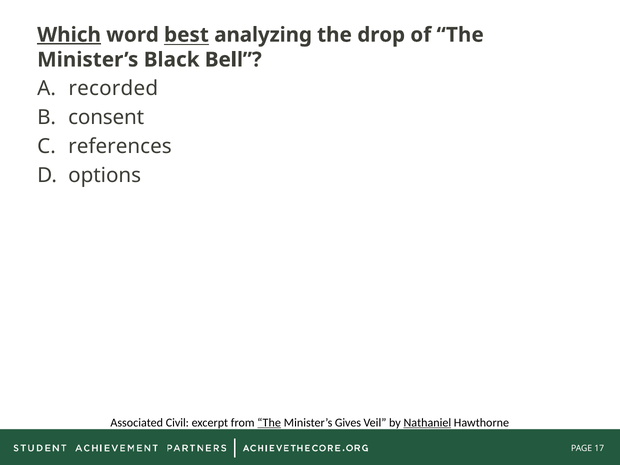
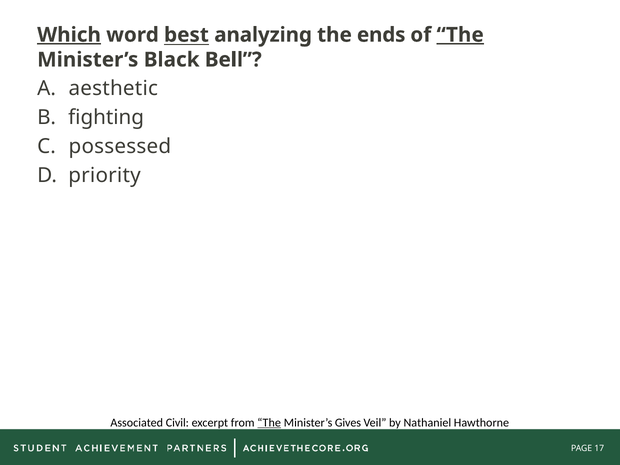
drop: drop -> ends
The at (460, 35) underline: none -> present
recorded: recorded -> aesthetic
consent: consent -> fighting
references: references -> possessed
options: options -> priority
Nathaniel underline: present -> none
